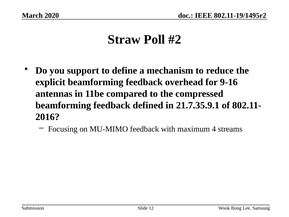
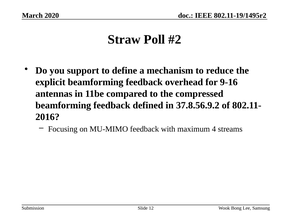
21.7.35.9.1: 21.7.35.9.1 -> 37.8.56.9.2
